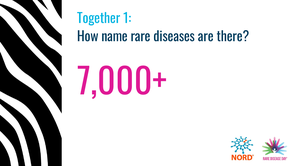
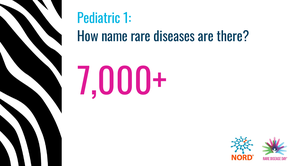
Together: Together -> Pediatric
